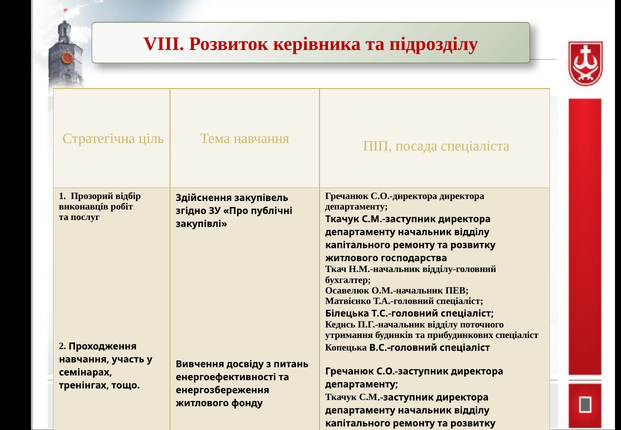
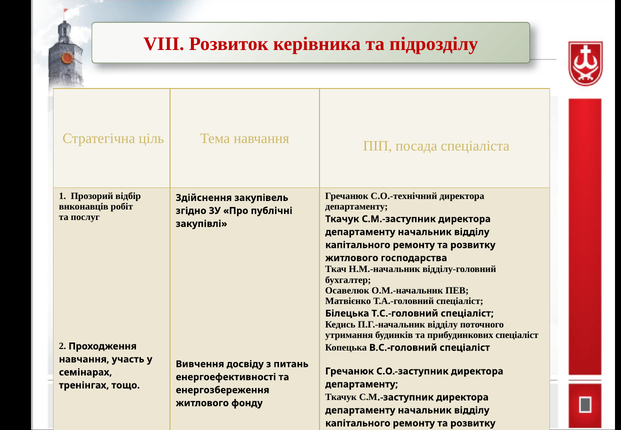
С.О.-директора: С.О.-директора -> С.О.-технічний
